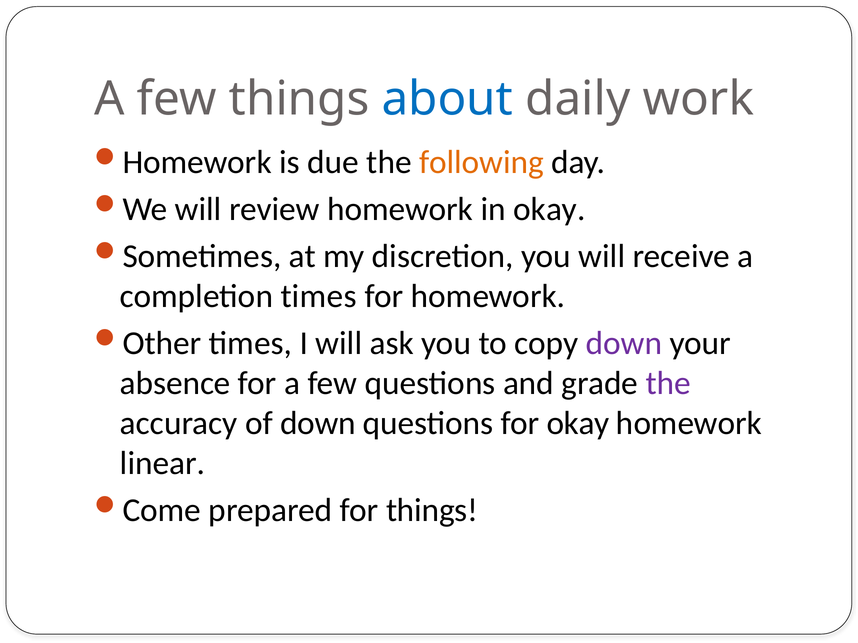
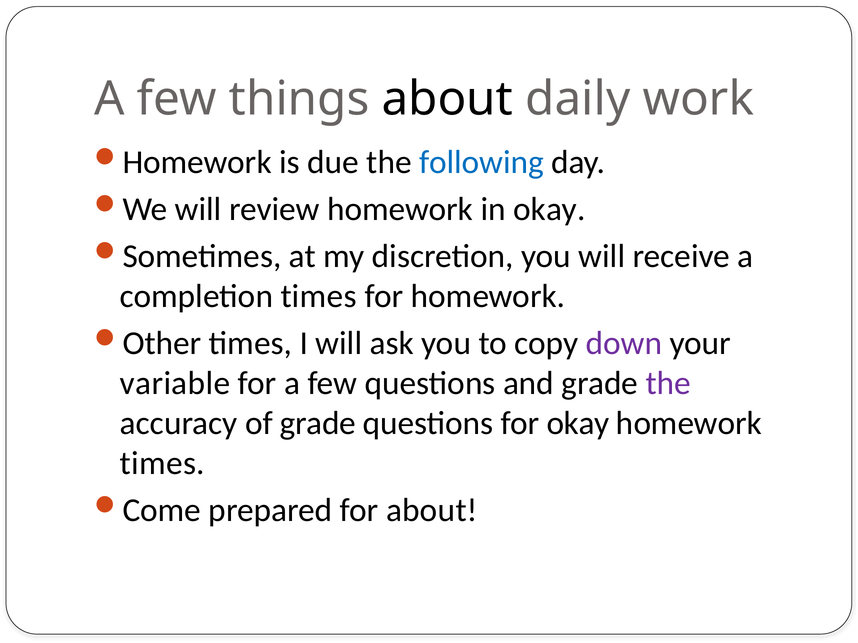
about at (447, 99) colour: blue -> black
following colour: orange -> blue
absence: absence -> variable
of down: down -> grade
linear at (163, 464): linear -> times
for things: things -> about
